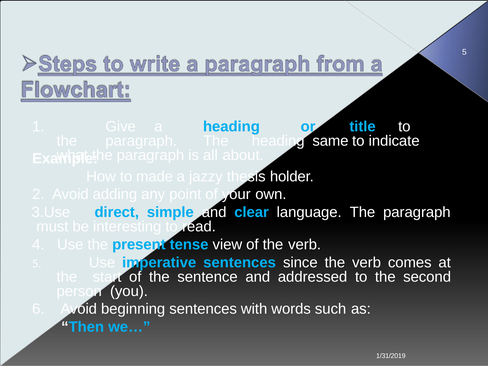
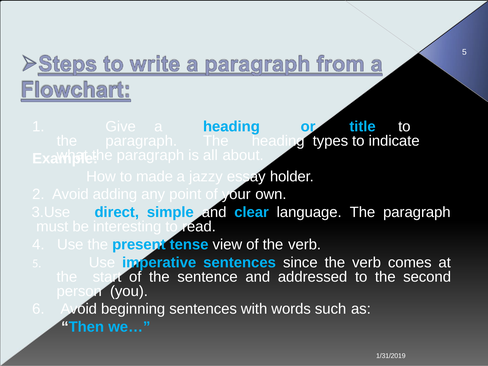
same: same -> types
thesis: thesis -> essay
